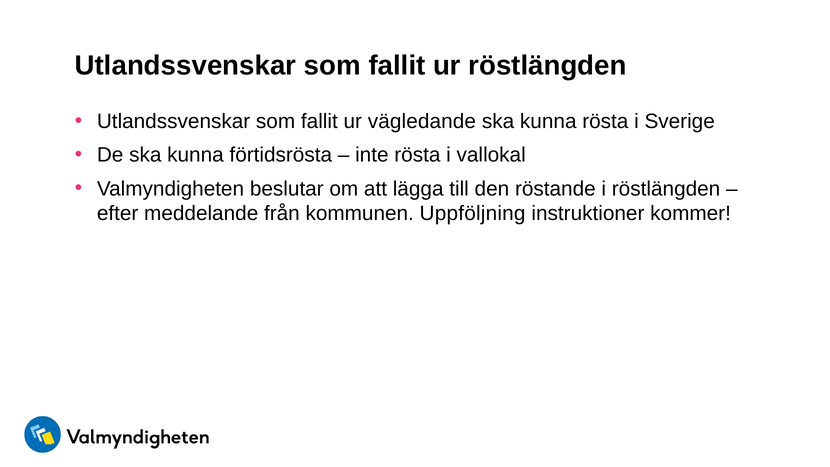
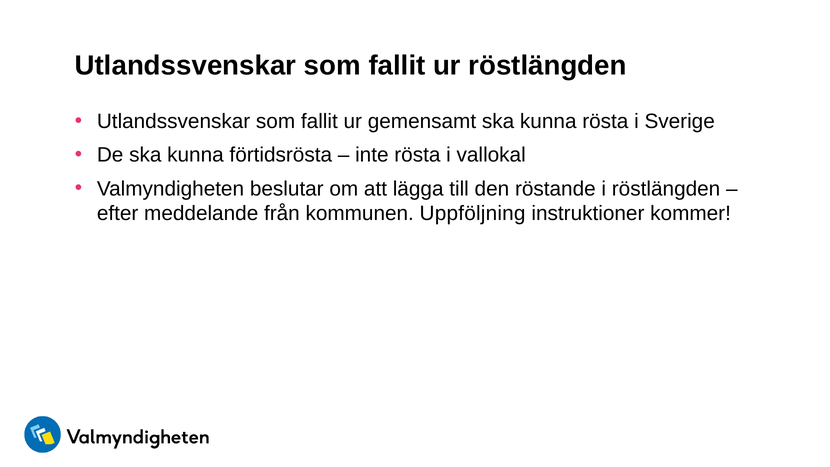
vägledande: vägledande -> gemensamt
